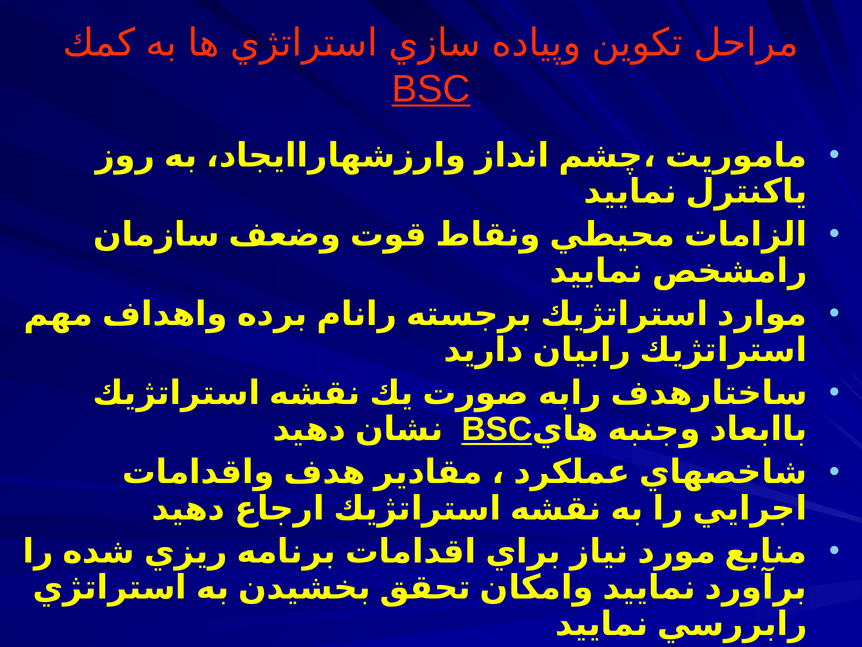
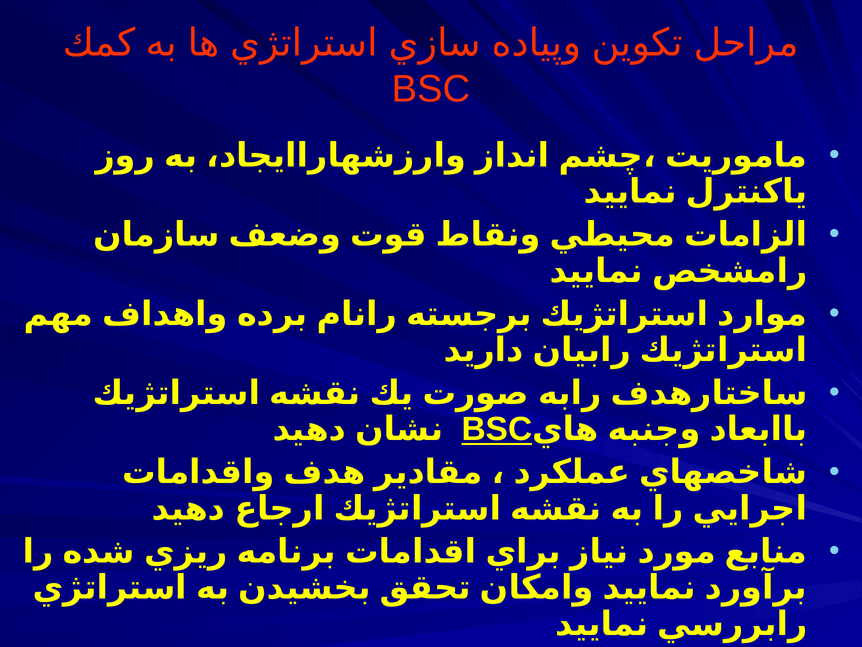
BSC at (431, 89) underline: present -> none
